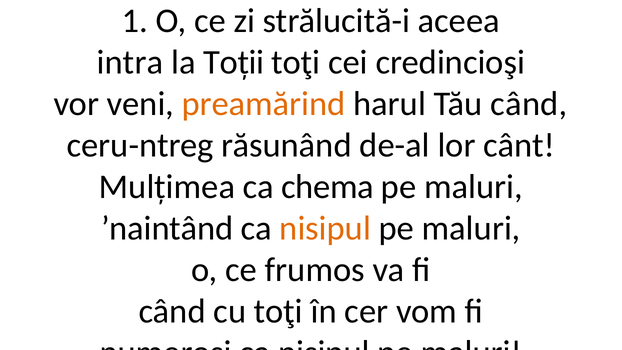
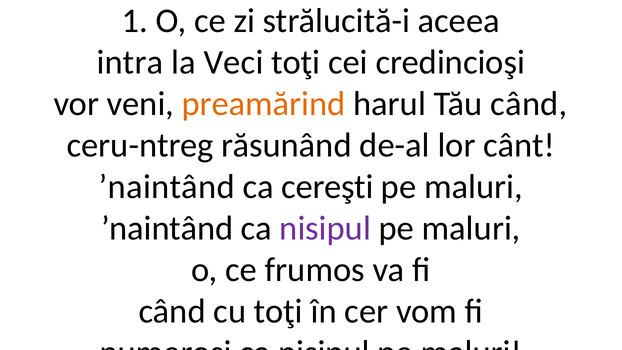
Toții: Toții -> Veci
Mulțimea at (167, 187): Mulțimea -> ʼnaintând
chema: chema -> cereşti
nisipul at (325, 228) colour: orange -> purple
